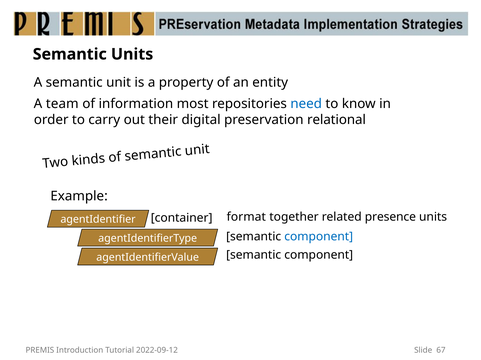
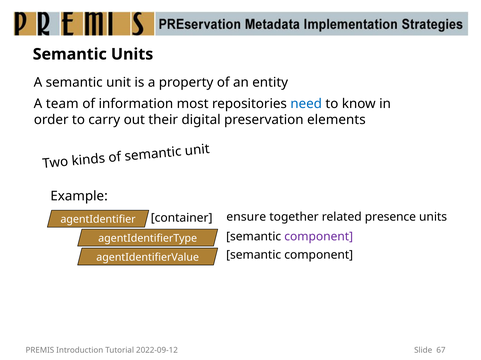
relational: relational -> elements
format: format -> ensure
component at (319, 237) colour: blue -> purple
